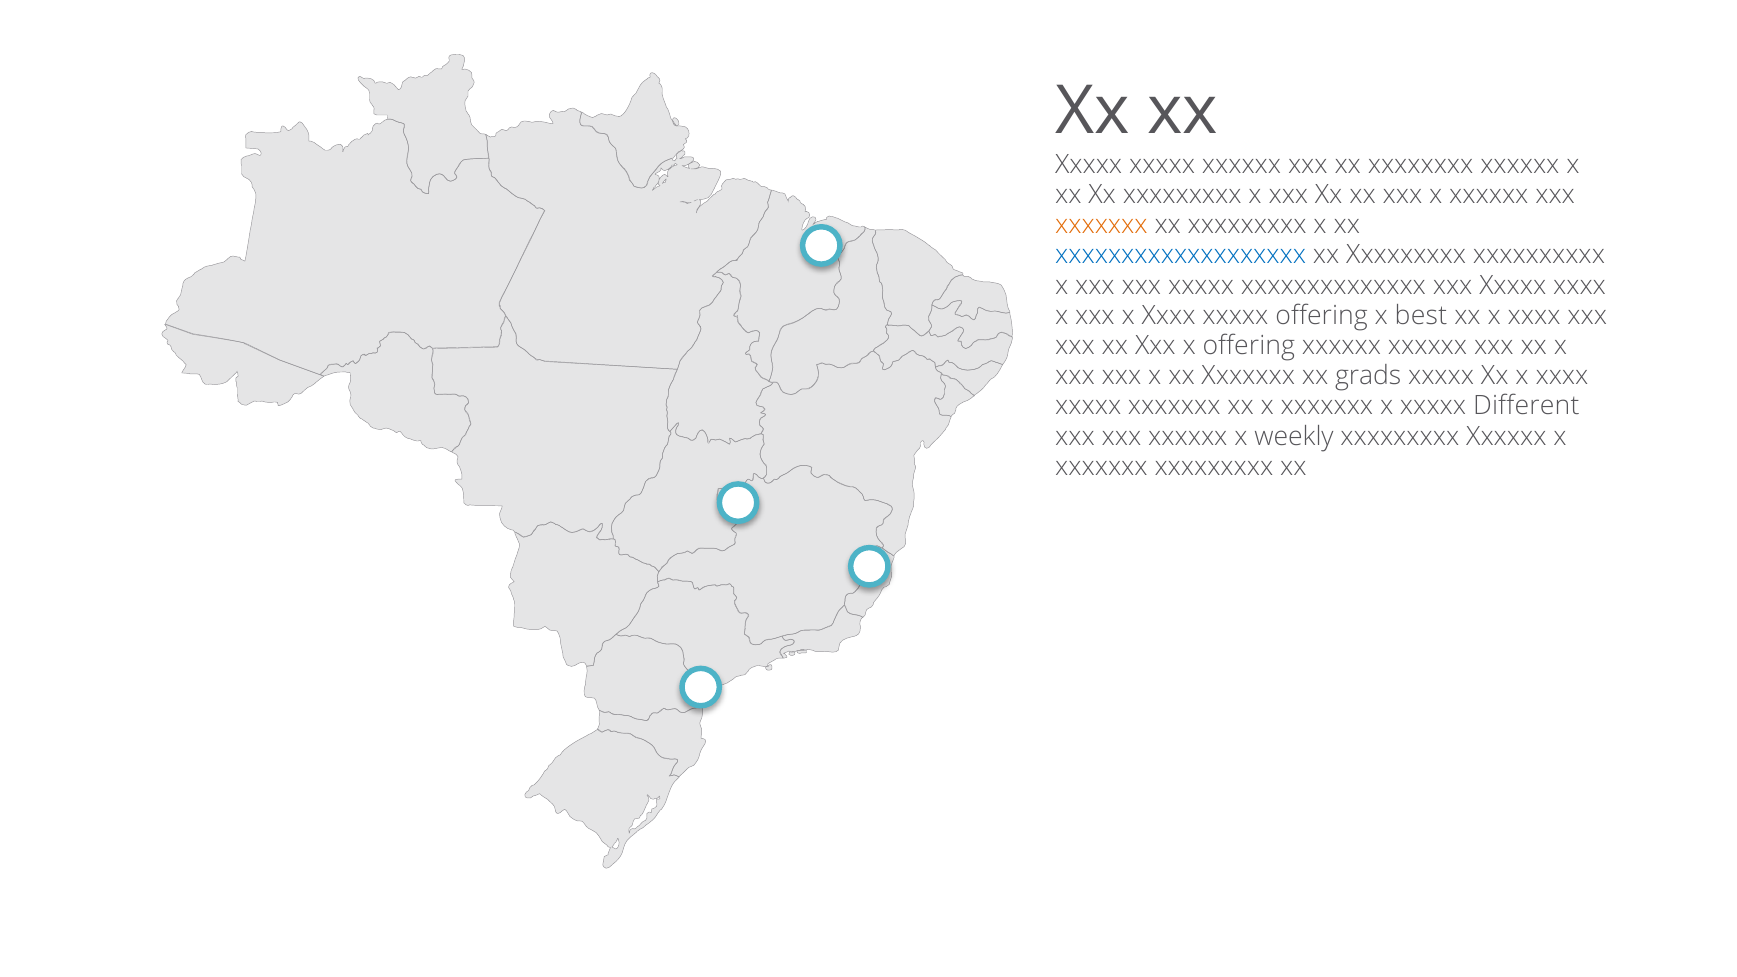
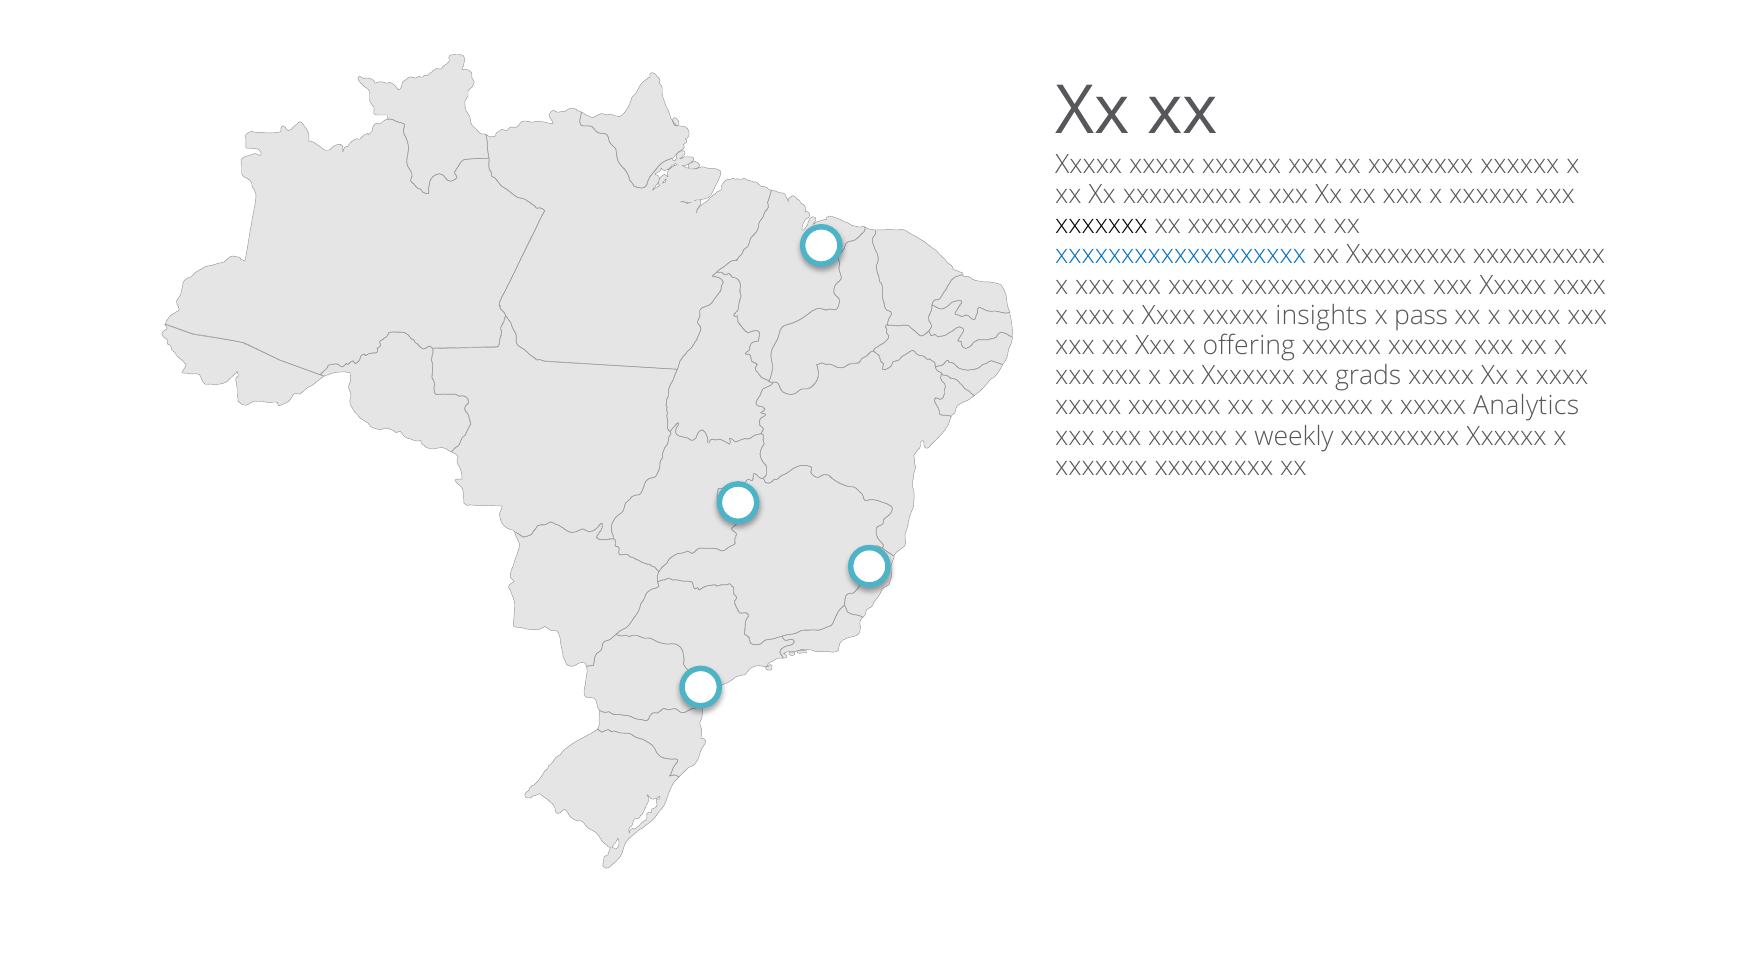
xxxxxxx at (1101, 225) colour: orange -> black
xxxxx offering: offering -> insights
best: best -> pass
Different: Different -> Analytics
